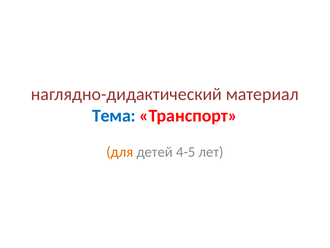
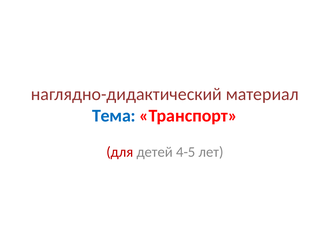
для colour: orange -> red
